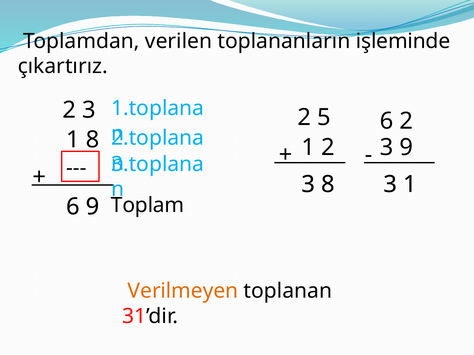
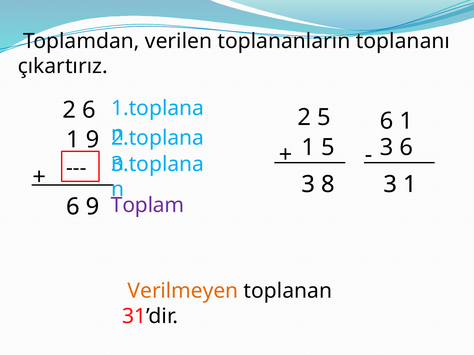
işleminde: işleminde -> toplananı
3 at (89, 110): 3 -> 6
2 at (406, 121): 2 -> 1
1 8: 8 -> 9
1 2: 2 -> 5
3 9: 9 -> 6
Toplam colour: black -> purple
